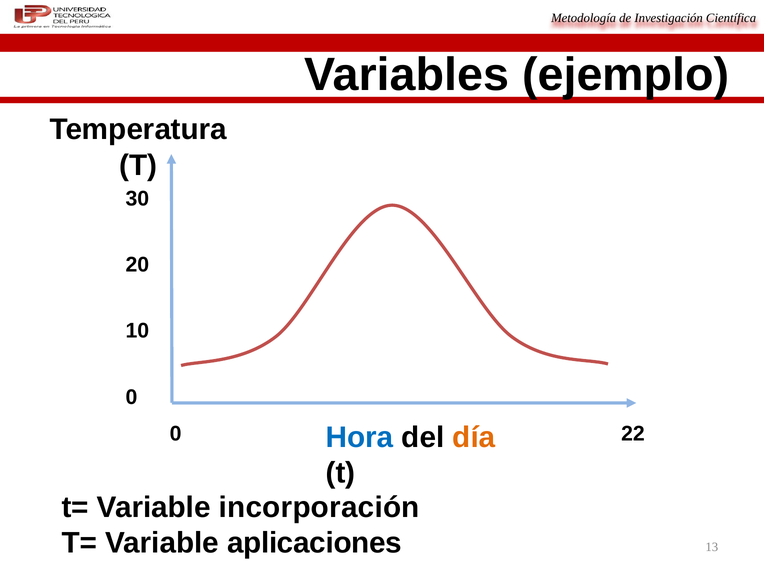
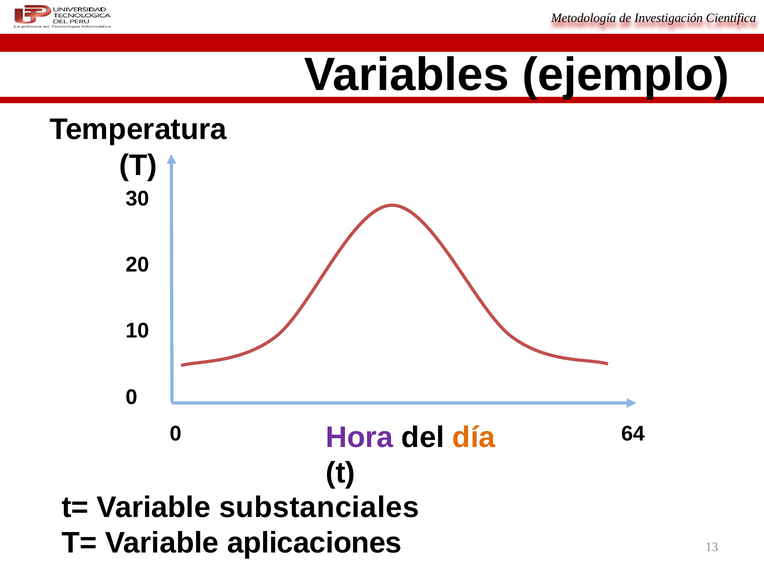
Hora colour: blue -> purple
22: 22 -> 64
incorporación: incorporación -> substanciales
